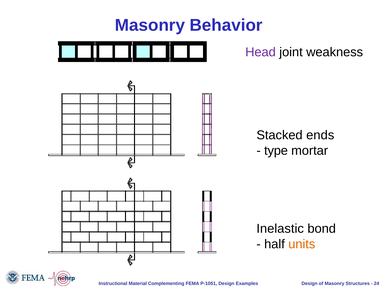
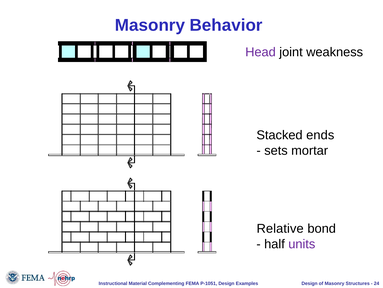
type: type -> sets
Inelastic: Inelastic -> Relative
units colour: orange -> purple
